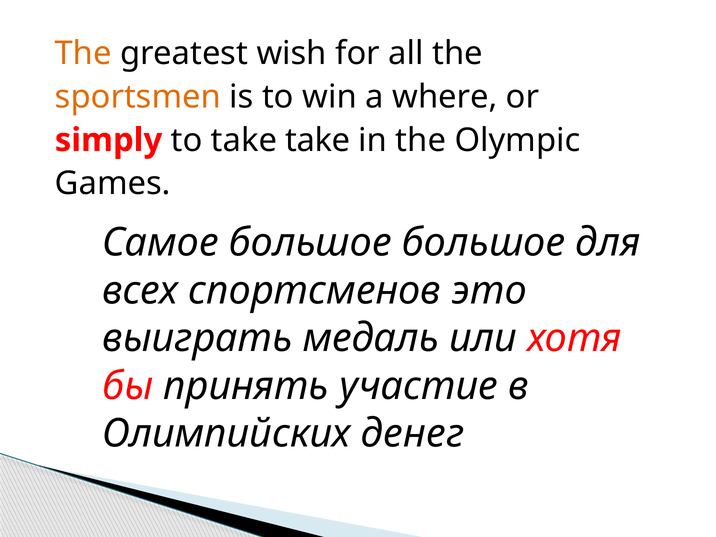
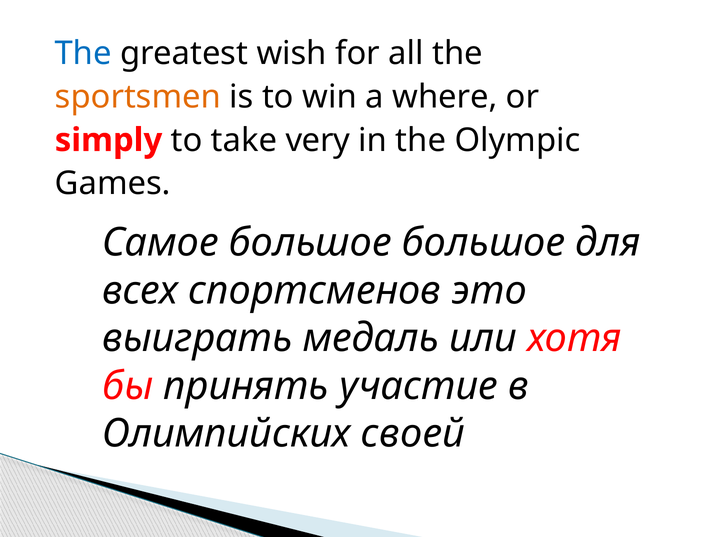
The at (83, 53) colour: orange -> blue
take take: take -> very
денег: денег -> своей
